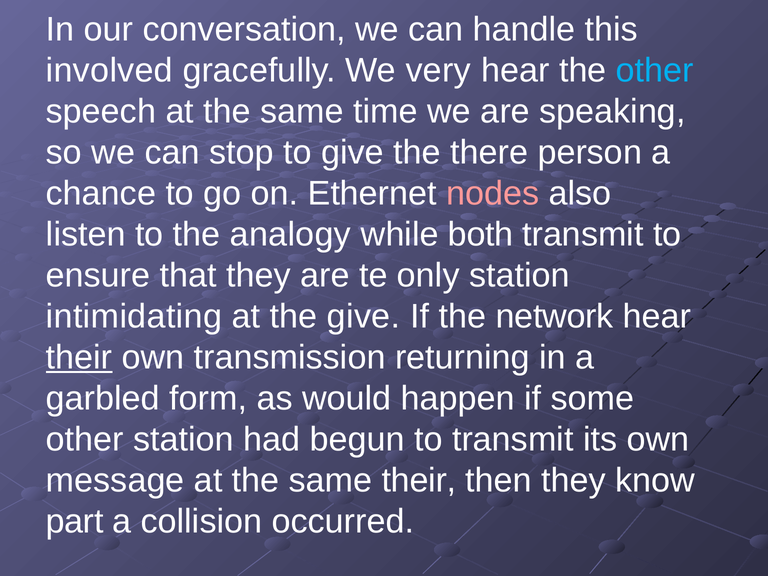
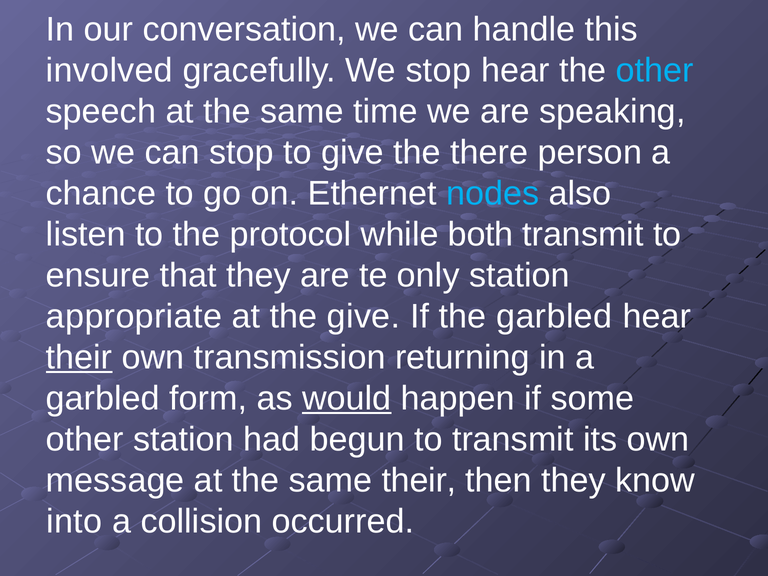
We very: very -> stop
nodes colour: pink -> light blue
analogy: analogy -> protocol
intimidating: intimidating -> appropriate
the network: network -> garbled
would underline: none -> present
part: part -> into
